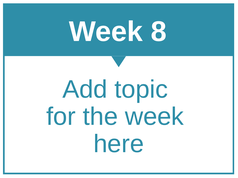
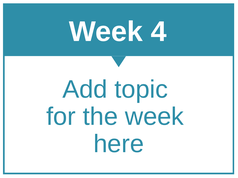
8: 8 -> 4
